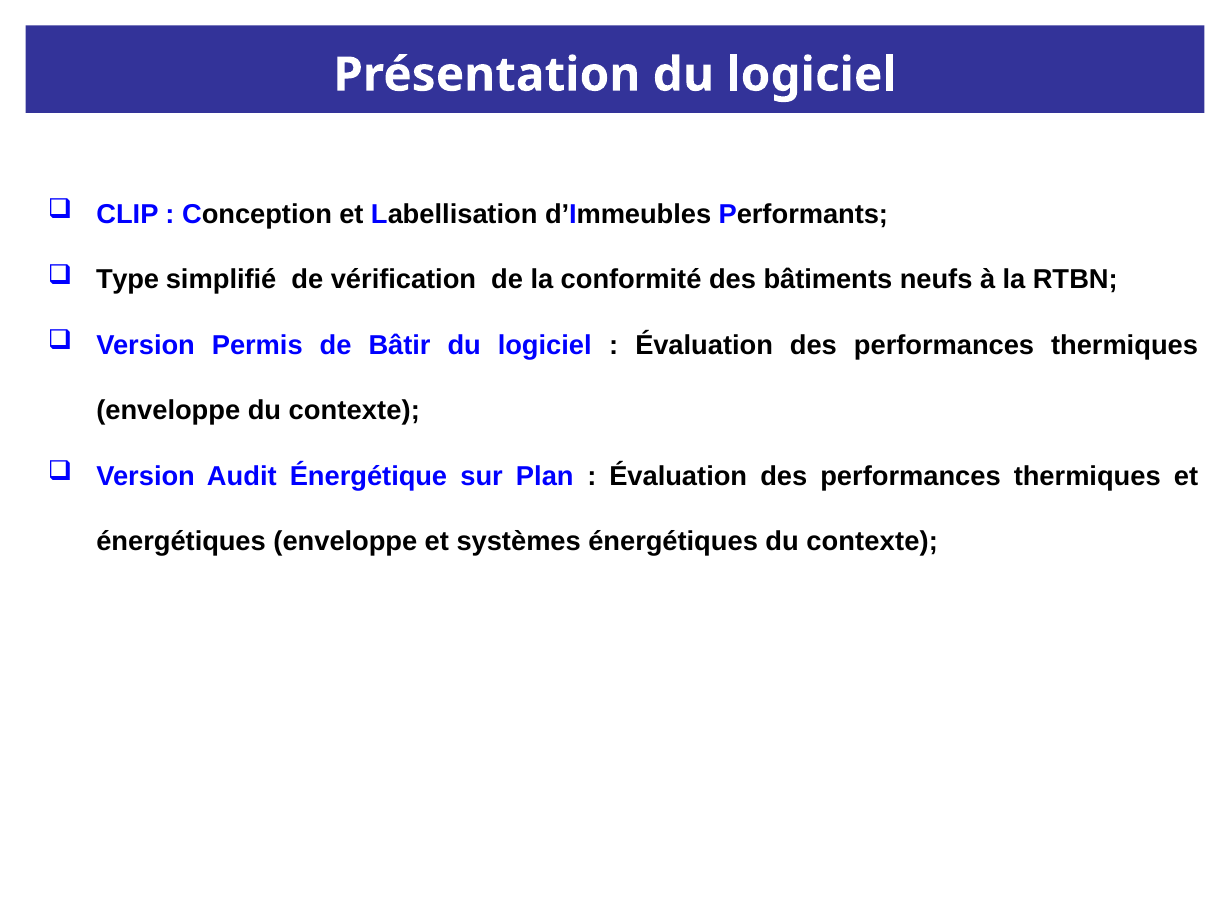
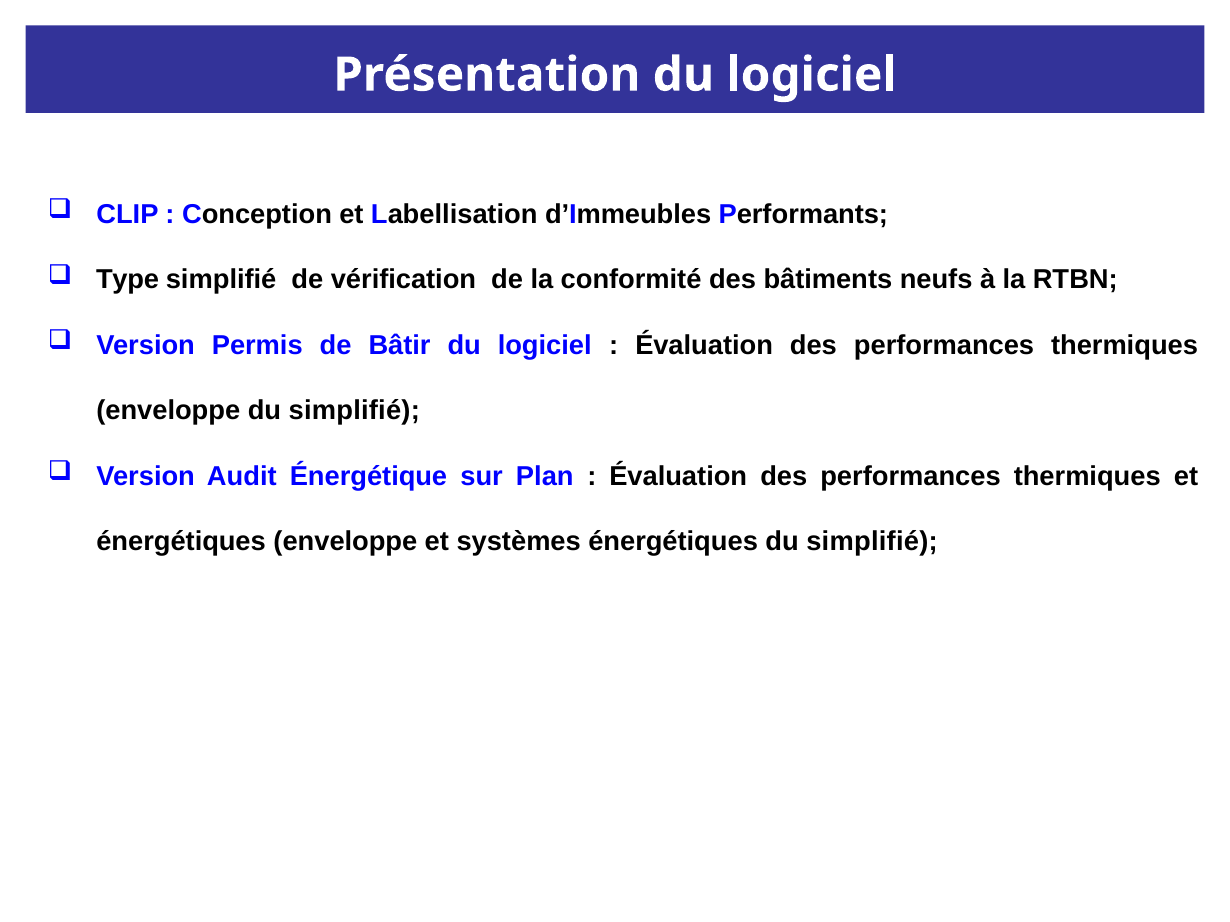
enveloppe du contexte: contexte -> simplifié
énergétiques du contexte: contexte -> simplifié
